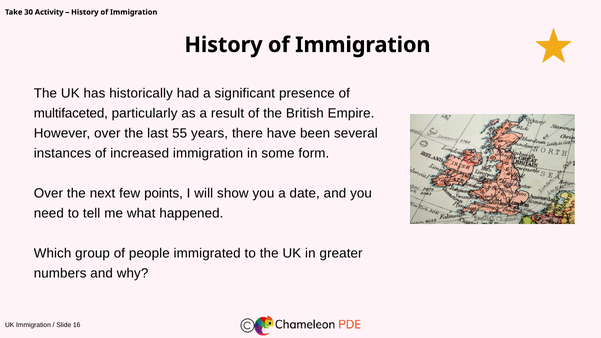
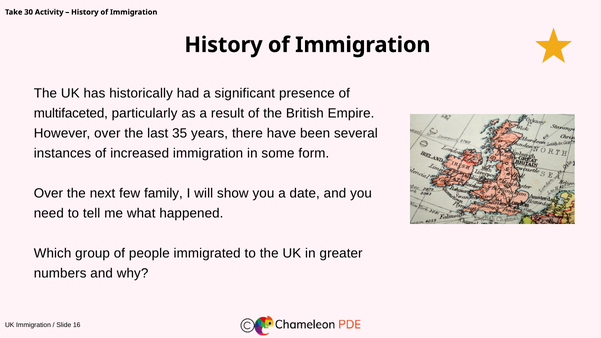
55: 55 -> 35
points: points -> family
